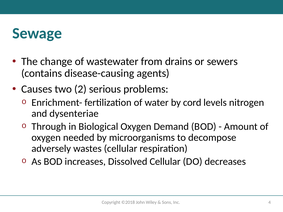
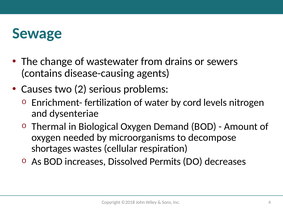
Through: Through -> Thermal
adversely: adversely -> shortages
Dissolved Cellular: Cellular -> Permits
